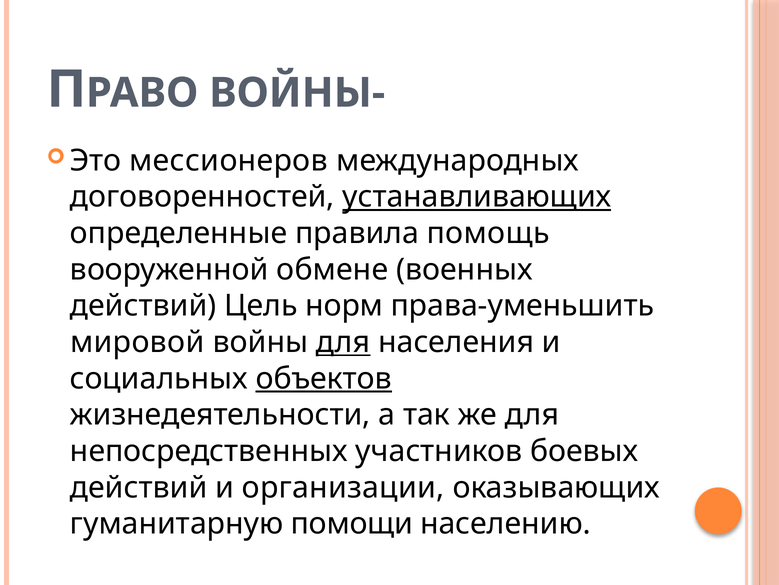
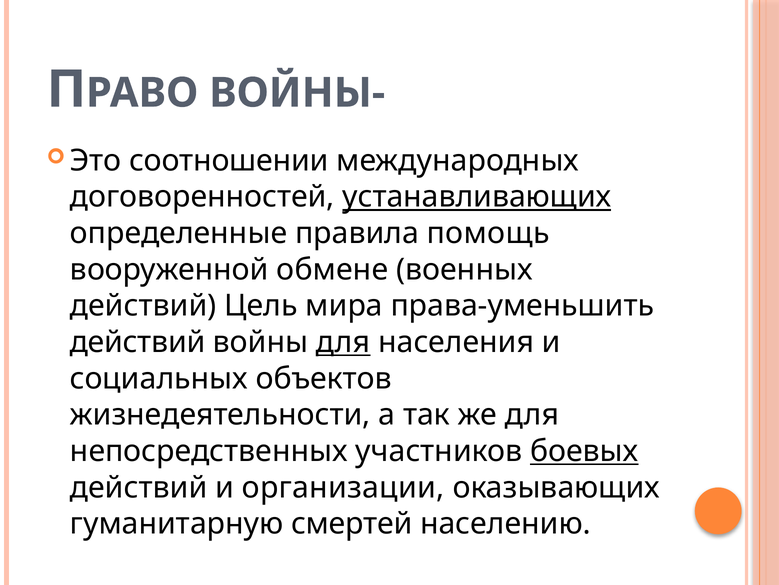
мессионеров: мессионеров -> соотношении
норм: норм -> мира
мировой at (137, 342): мировой -> действий
объектов underline: present -> none
боевых underline: none -> present
помощи: помощи -> смертей
